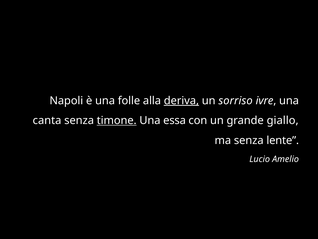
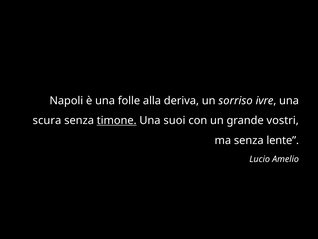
deriva underline: present -> none
canta: canta -> scura
essa: essa -> suoi
giallo: giallo -> vostri
